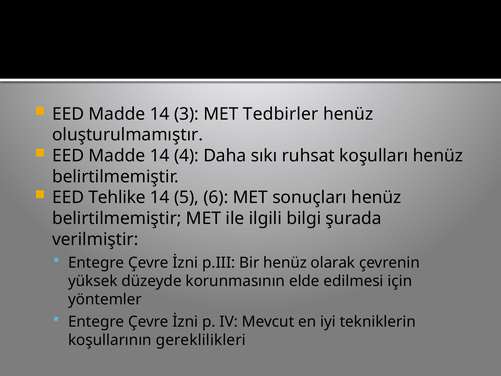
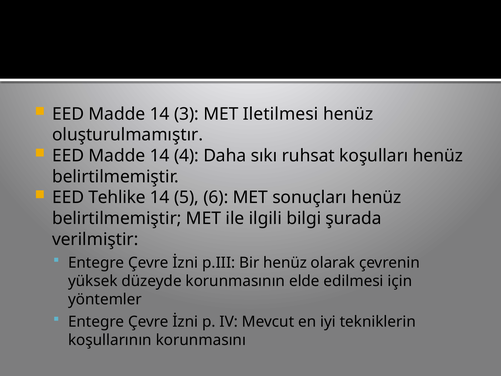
Tedbirler: Tedbirler -> Iletilmesi
gereklilikleri: gereklilikleri -> korunmasını
